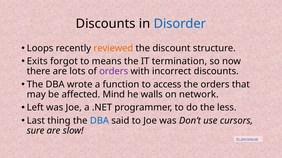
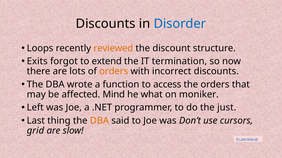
means: means -> extend
orders at (114, 72) colour: purple -> orange
walls: walls -> what
network: network -> moniker
less: less -> just
DBA at (99, 121) colour: blue -> orange
sure: sure -> grid
